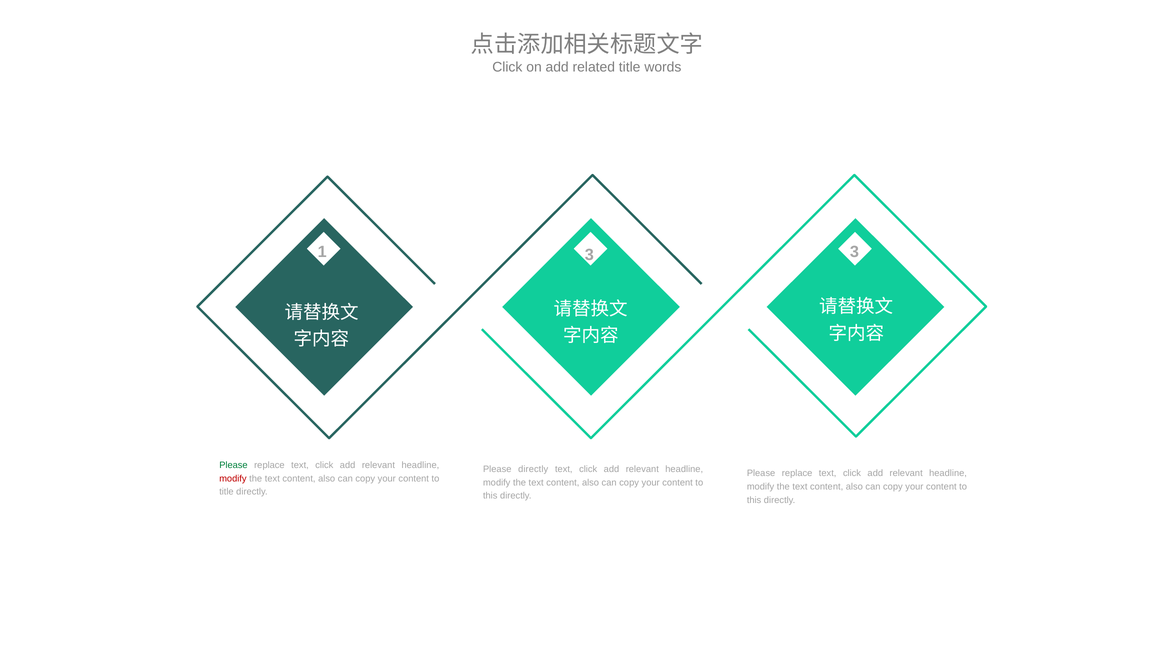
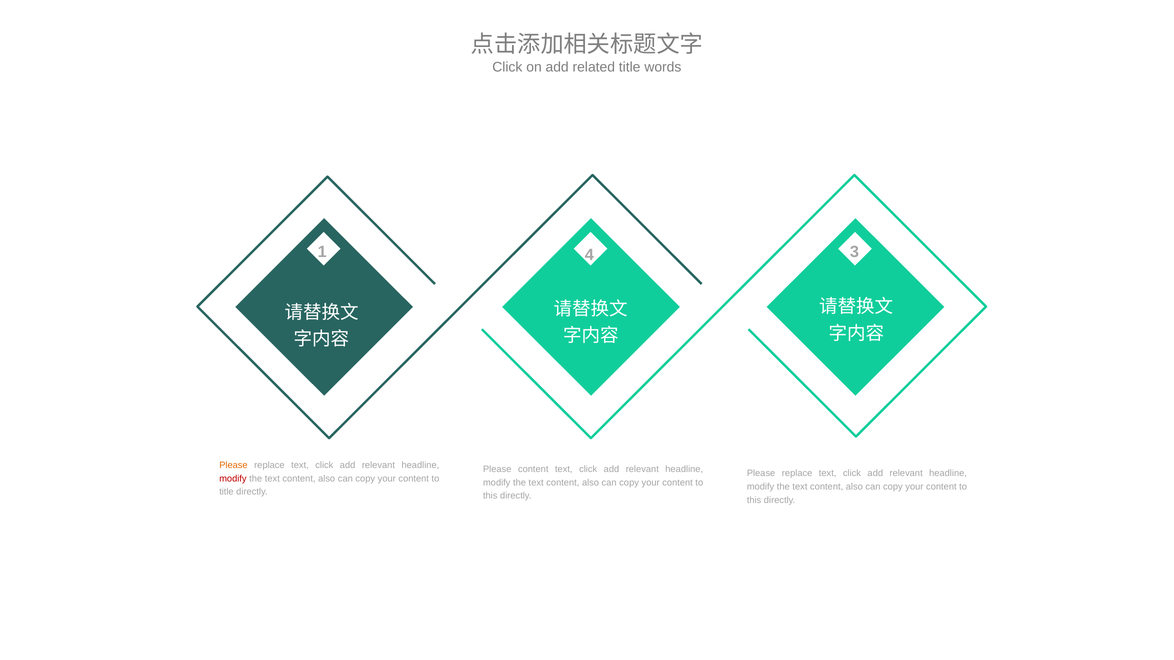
1 3: 3 -> 4
Please at (233, 465) colour: green -> orange
Please directly: directly -> content
